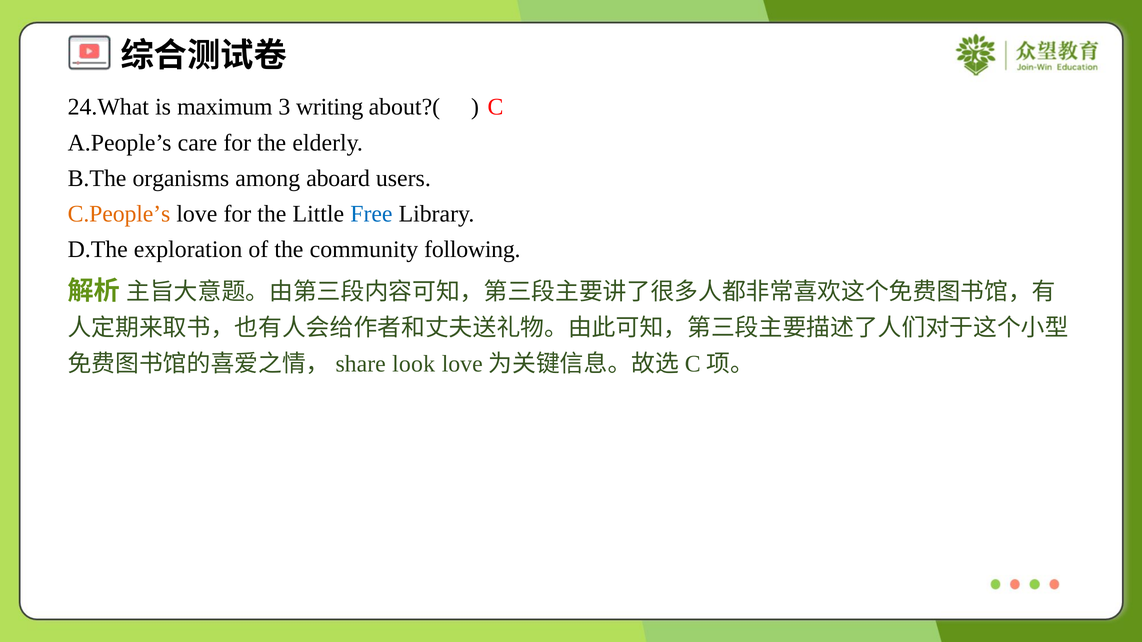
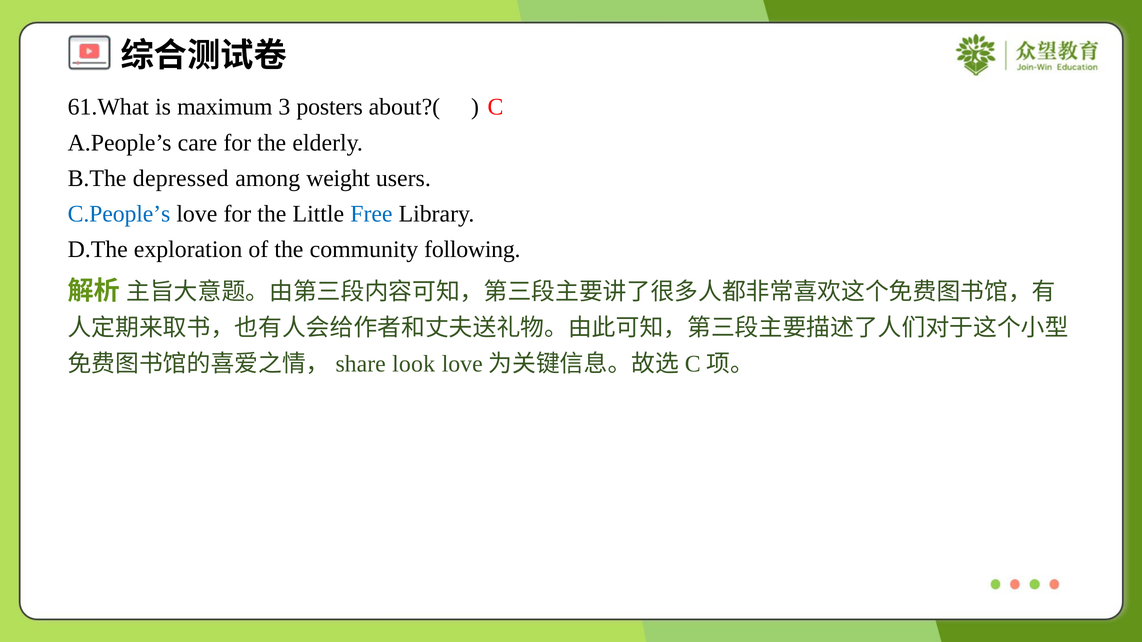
24.What: 24.What -> 61.What
writing: writing -> posters
organisms: organisms -> depressed
aboard: aboard -> weight
C.People’s colour: orange -> blue
